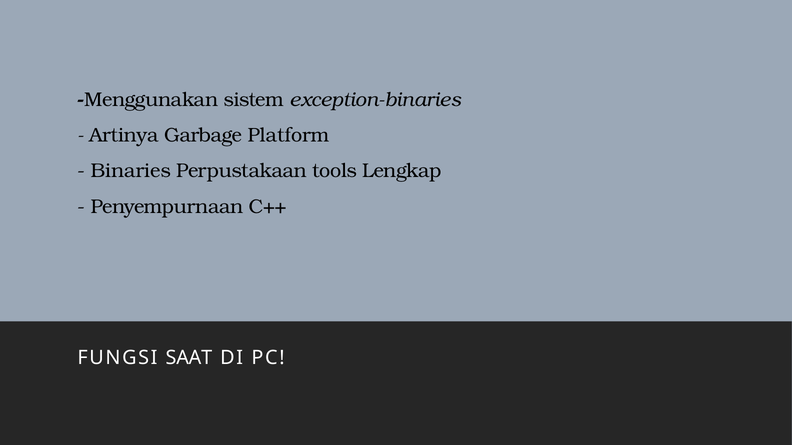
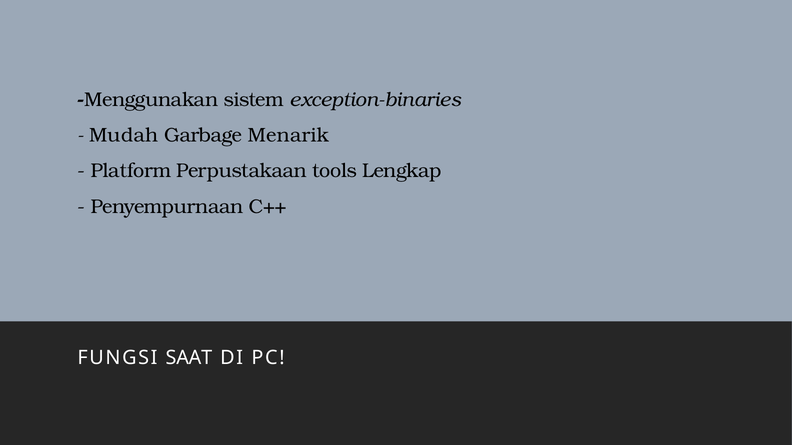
Artinya: Artinya -> Mudah
Platform: Platform -> Menarik
Binaries: Binaries -> Platform
